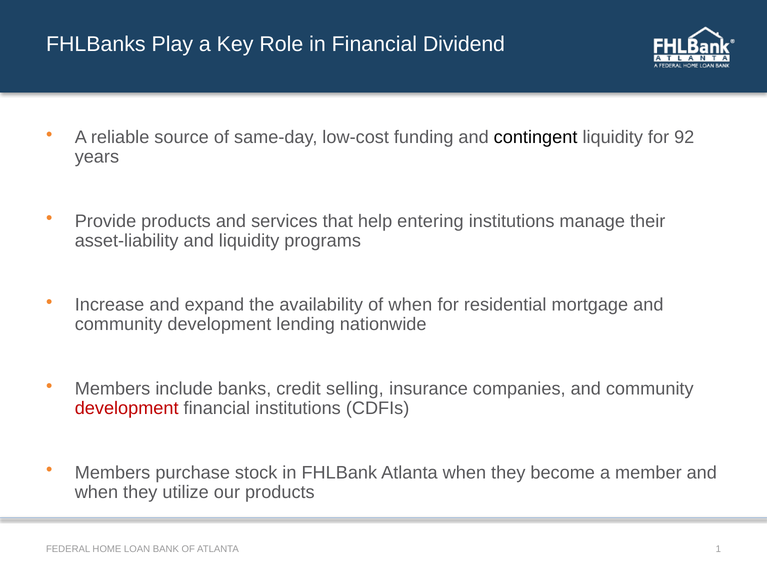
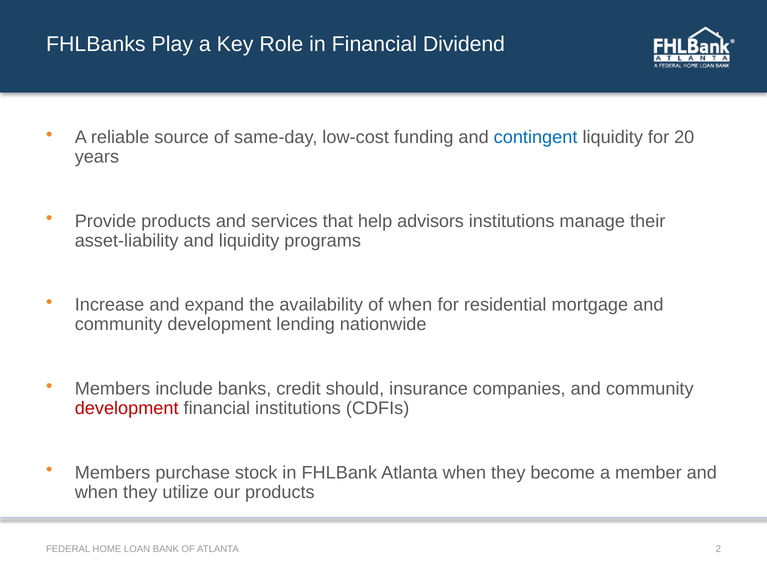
contingent colour: black -> blue
92: 92 -> 20
entering: entering -> advisors
selling: selling -> should
1: 1 -> 2
